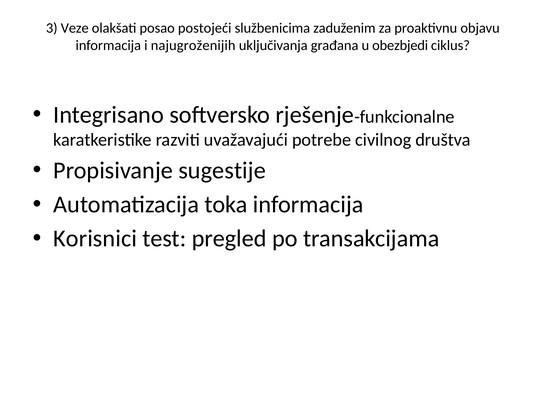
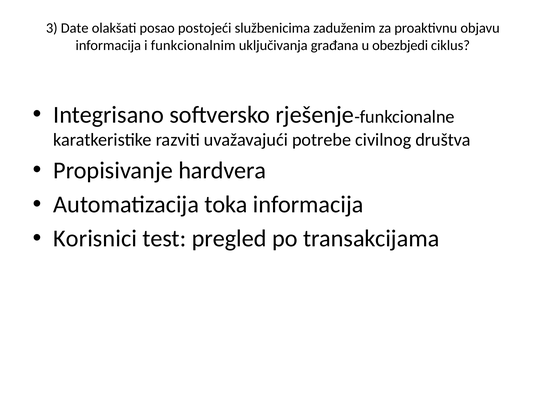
Veze: Veze -> Date
najugroženijih: najugroženijih -> funkcionalnim
sugestije: sugestije -> hardvera
